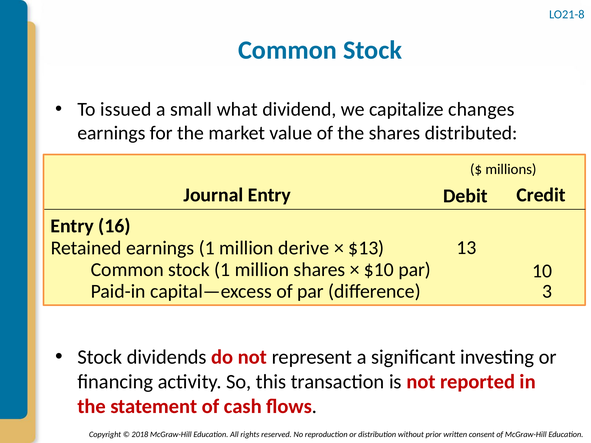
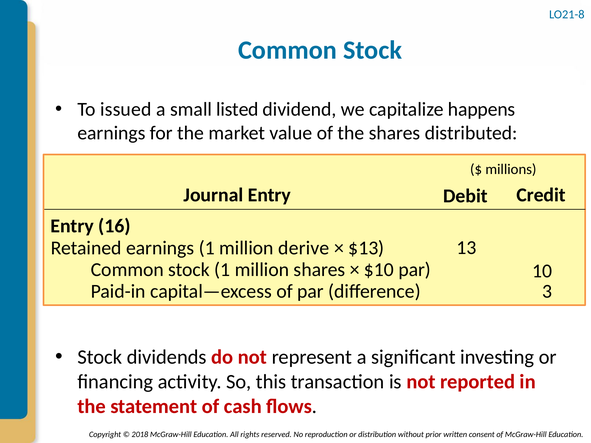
what: what -> listed
changes: changes -> happens
